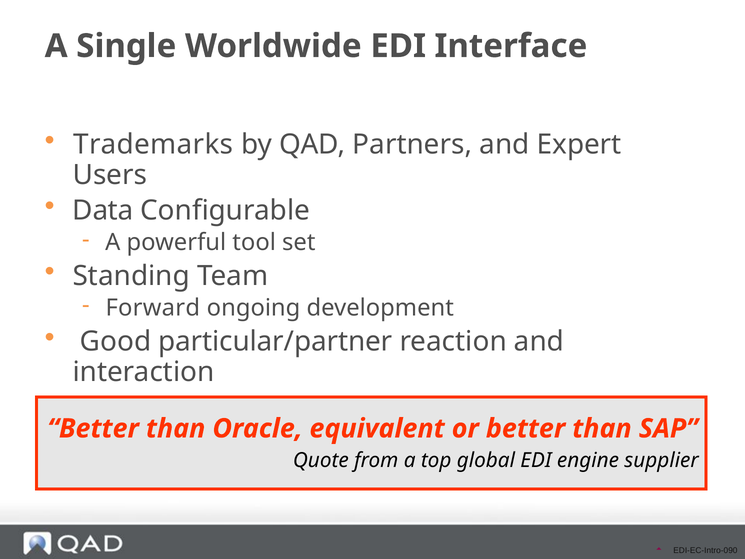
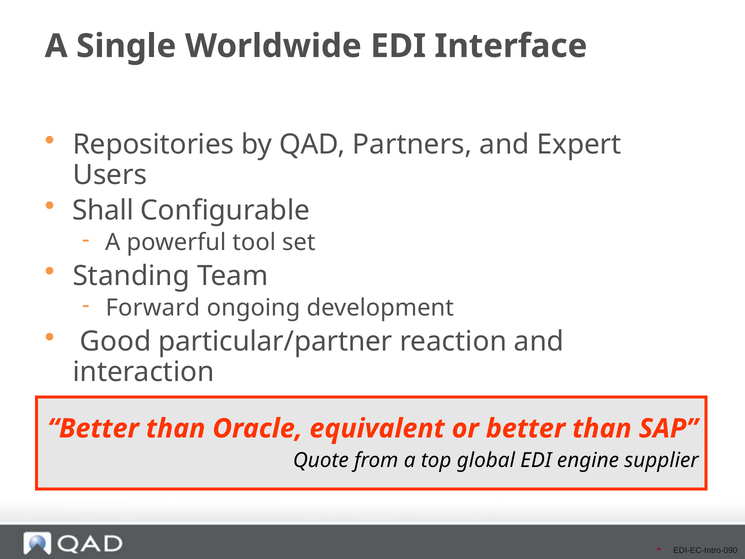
Trademarks: Trademarks -> Repositories
Data: Data -> Shall
